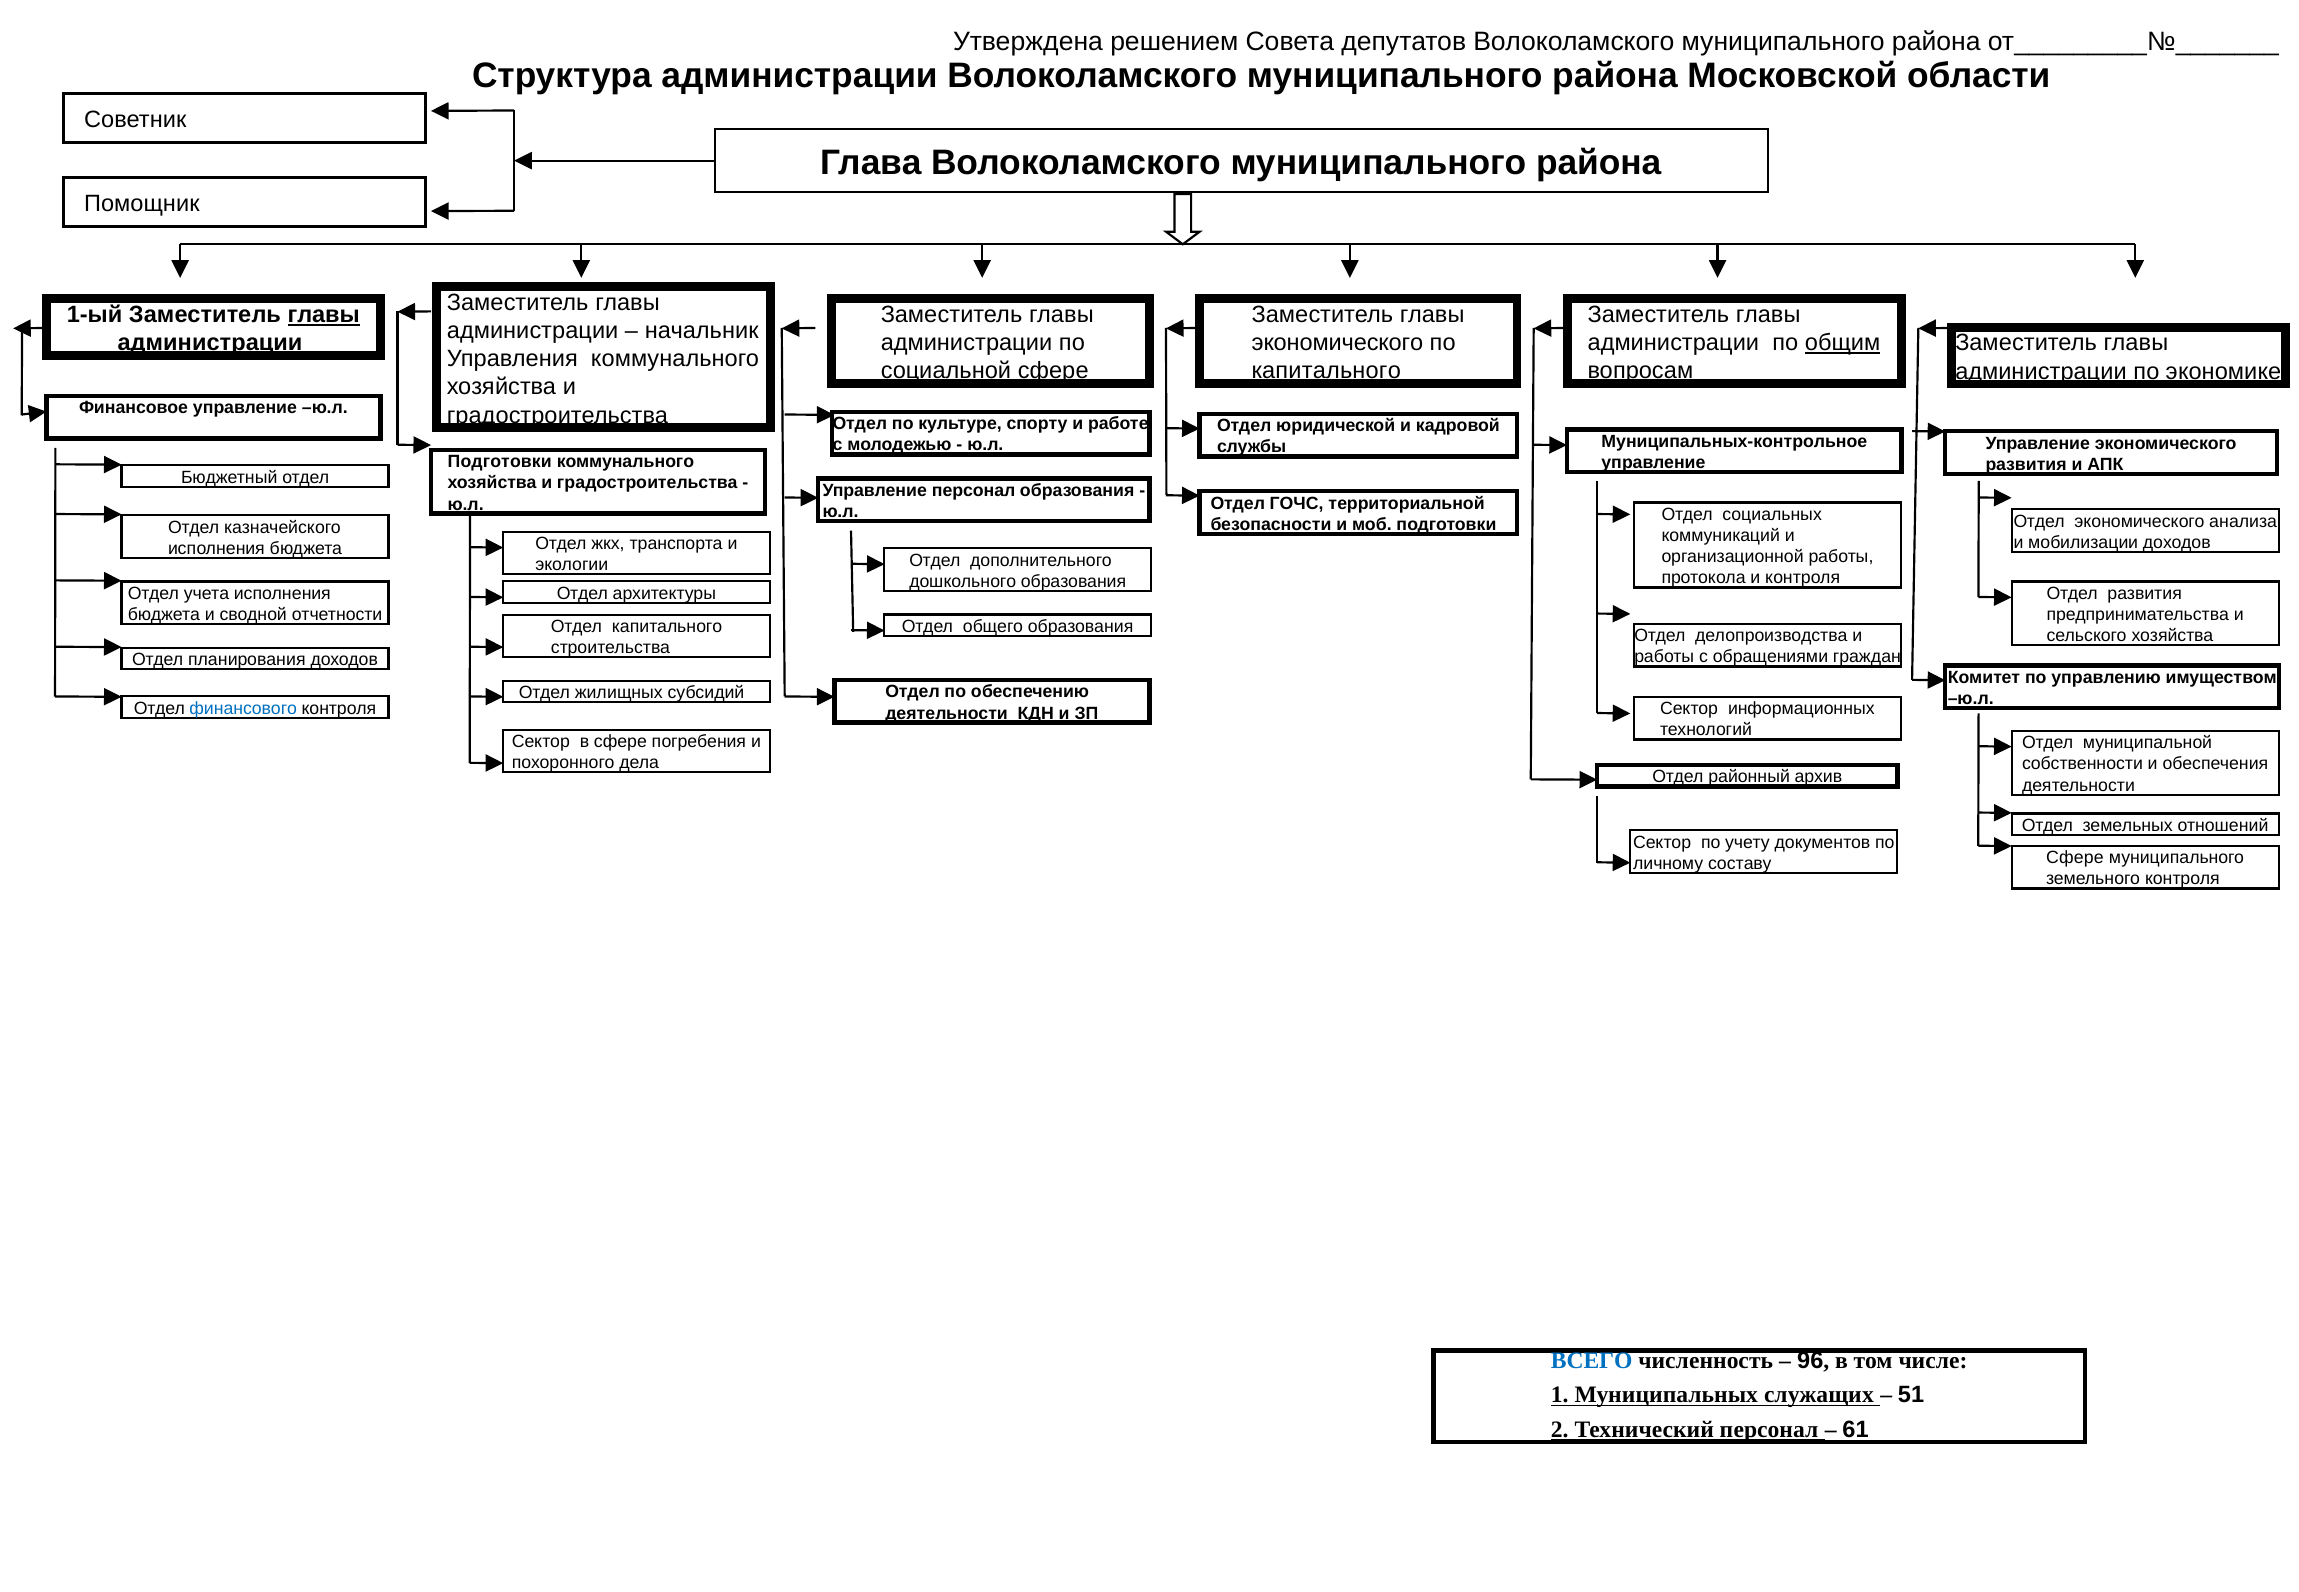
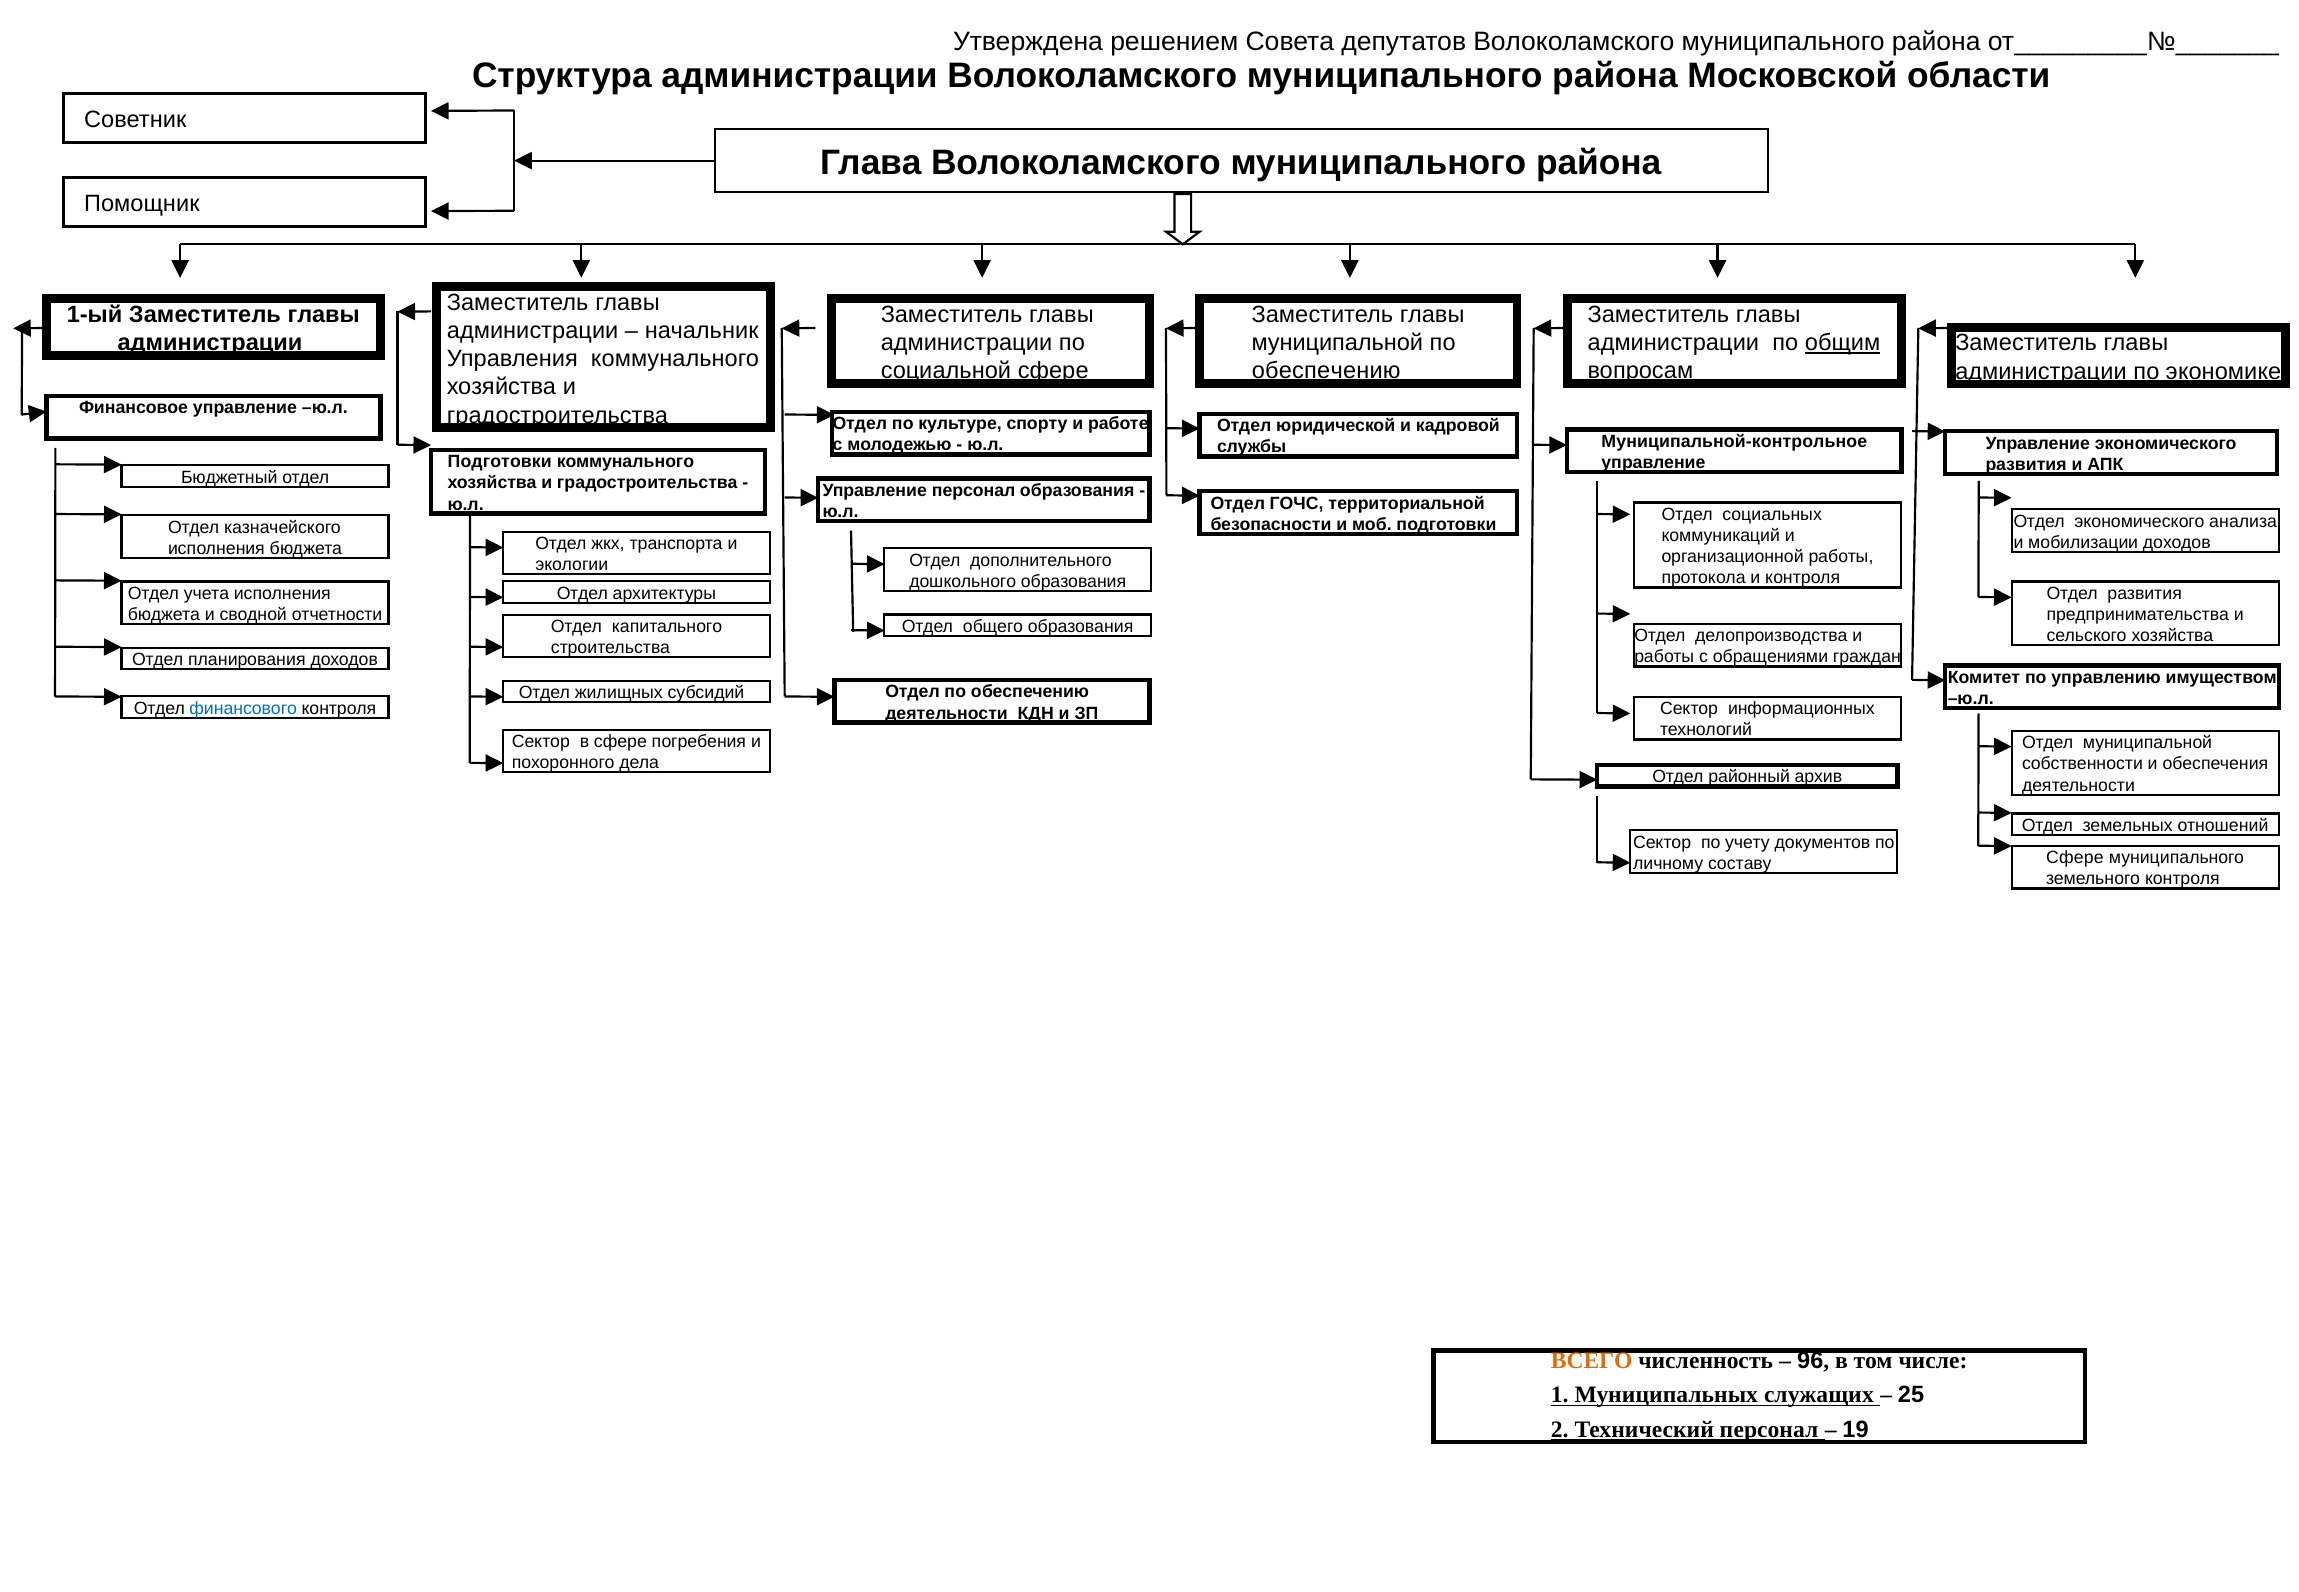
главы at (324, 315) underline: present -> none
экономического at (1337, 343): экономического -> муниципальной
капитального at (1326, 371): капитального -> обеспечению
Муниципальных-контрольное: Муниципальных-контрольное -> Муниципальной-контрольное
ВСЕГО colour: blue -> orange
51: 51 -> 25
61: 61 -> 19
